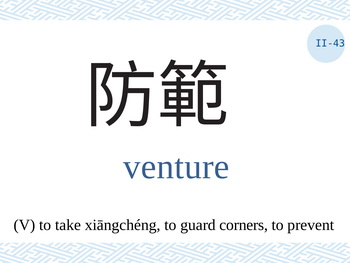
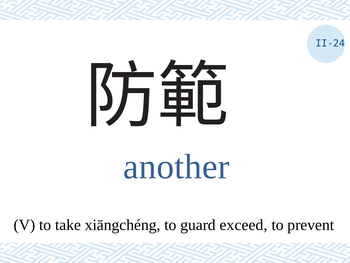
II-43: II-43 -> II-24
venture: venture -> another
corners: corners -> exceed
